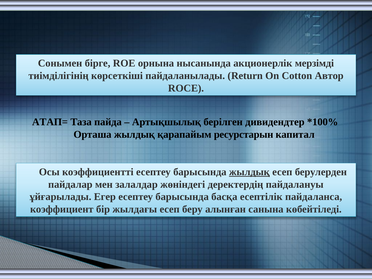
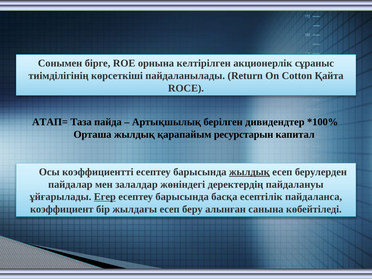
нысанында: нысанында -> келтірілген
мерзімді: мерзімді -> сұраныс
Автор: Автор -> Қайта
Егер underline: none -> present
